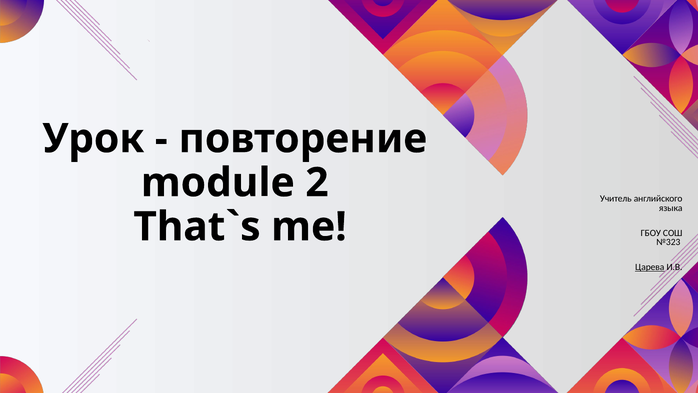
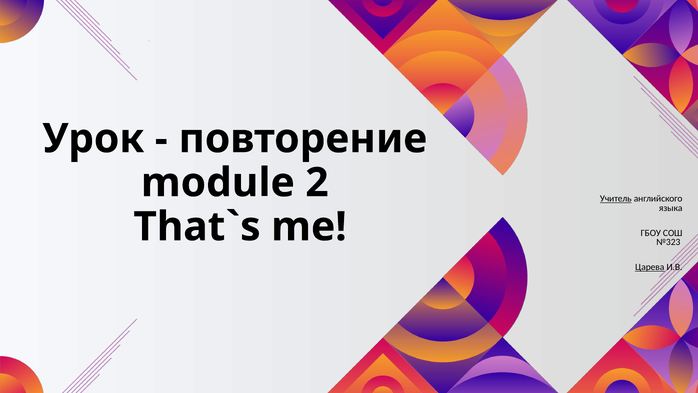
Учитель underline: none -> present
